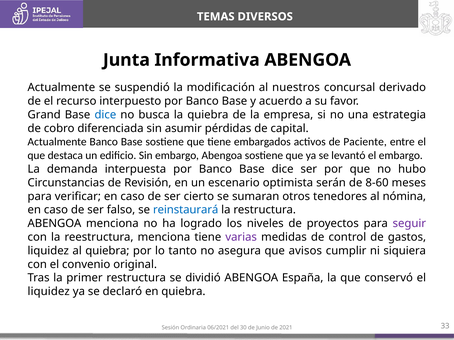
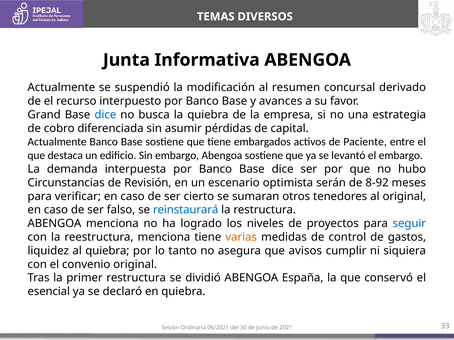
nuestros: nuestros -> resumen
acuerdo: acuerdo -> avances
8-60: 8-60 -> 8-92
al nómina: nómina -> original
seguir colour: purple -> blue
varias colour: purple -> orange
liquidez at (49, 292): liquidez -> esencial
